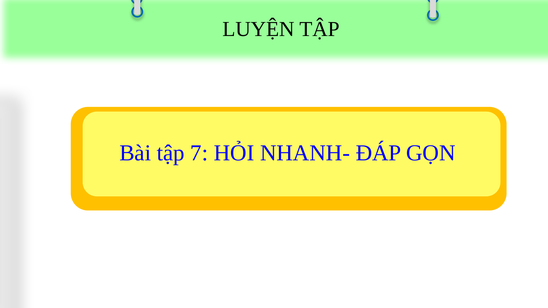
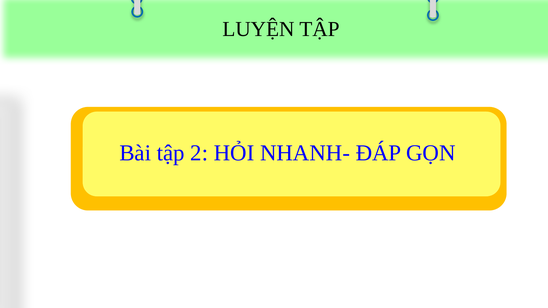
7: 7 -> 2
